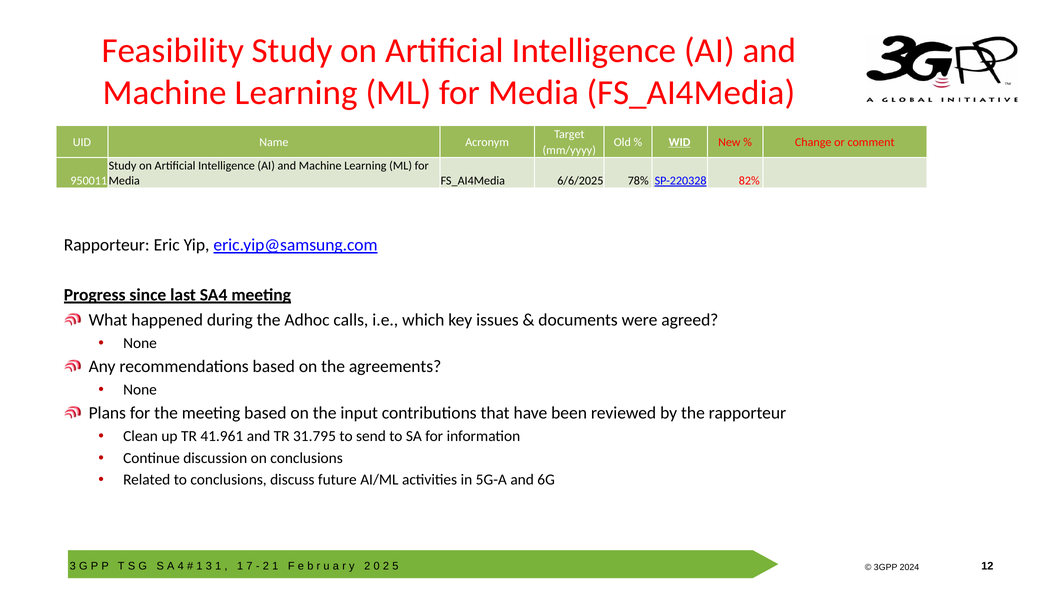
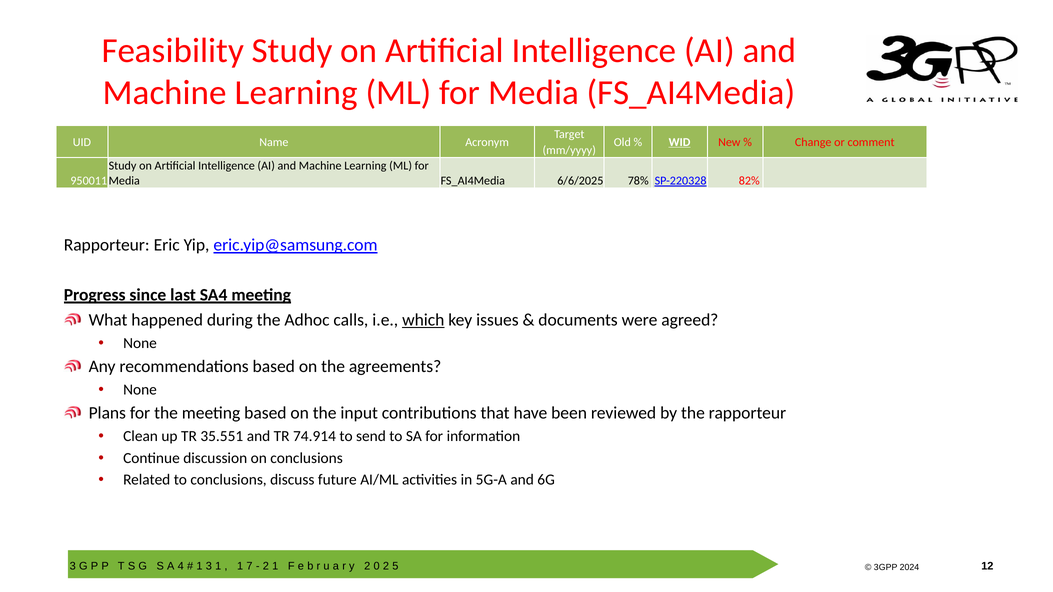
which underline: none -> present
41.961: 41.961 -> 35.551
31.795: 31.795 -> 74.914
